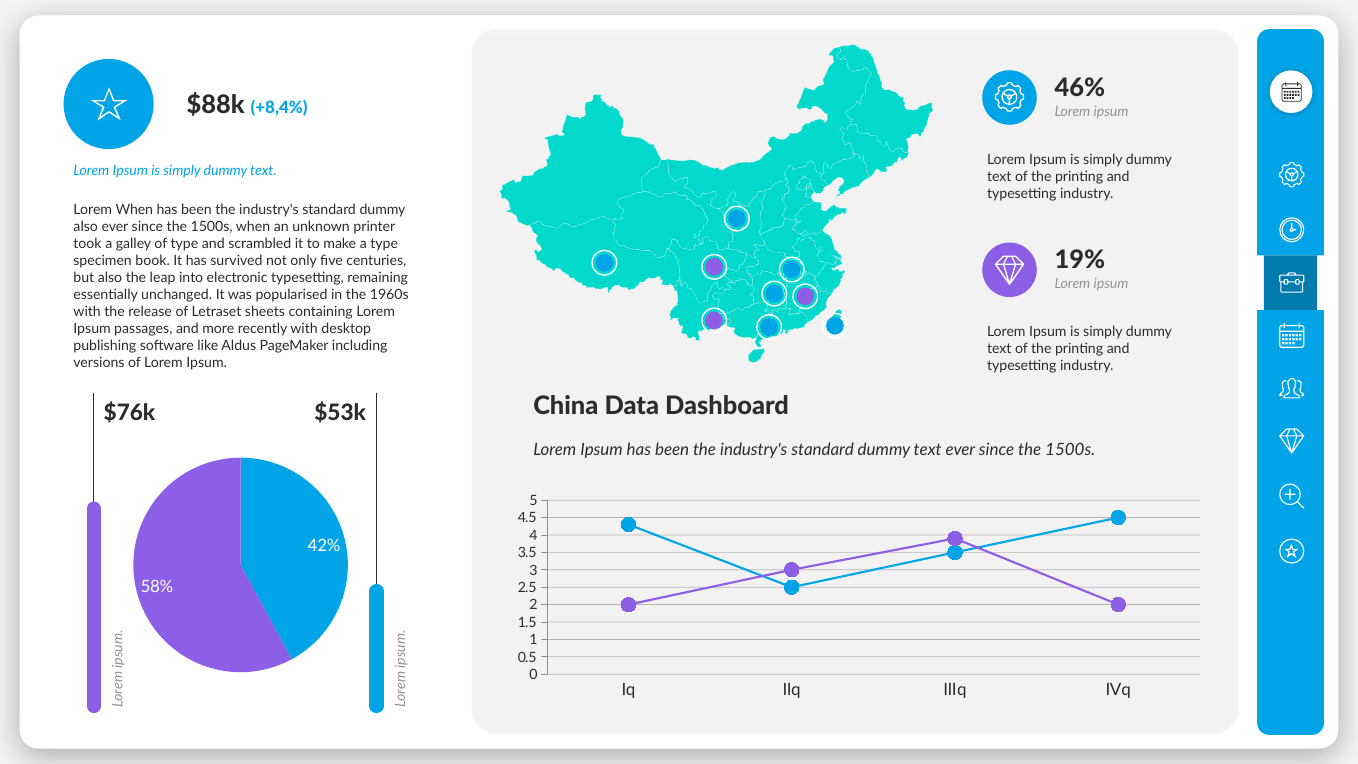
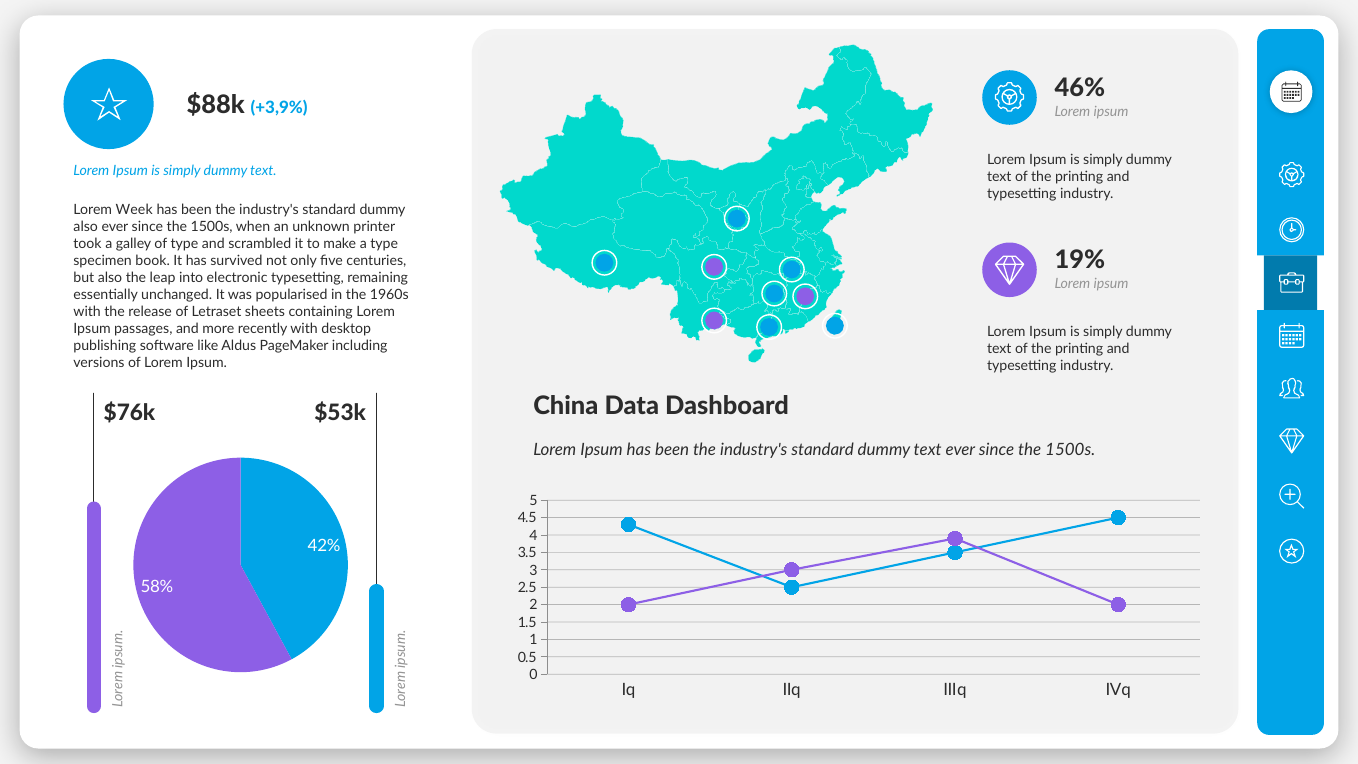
+8,4%: +8,4% -> +3,9%
Lorem When: When -> Week
